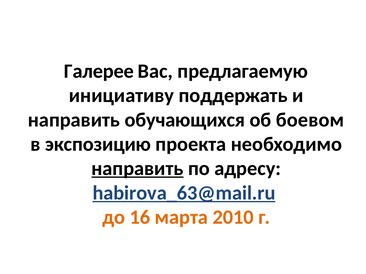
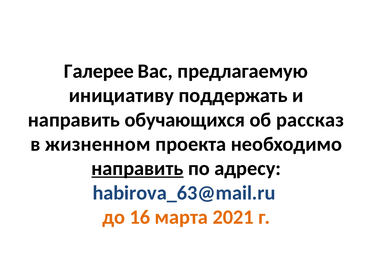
боевом: боевом -> рассказ
экспозицию: экспозицию -> жизненном
habirova_63@mail.ru underline: present -> none
2010: 2010 -> 2021
